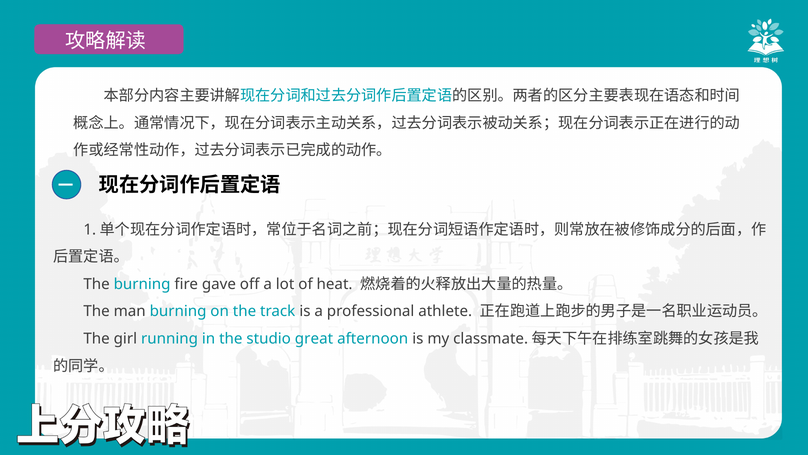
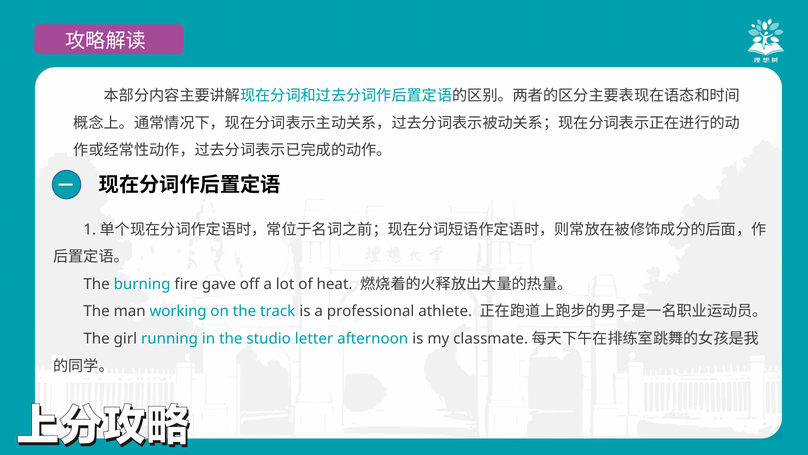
man burning: burning -> working
great: great -> letter
